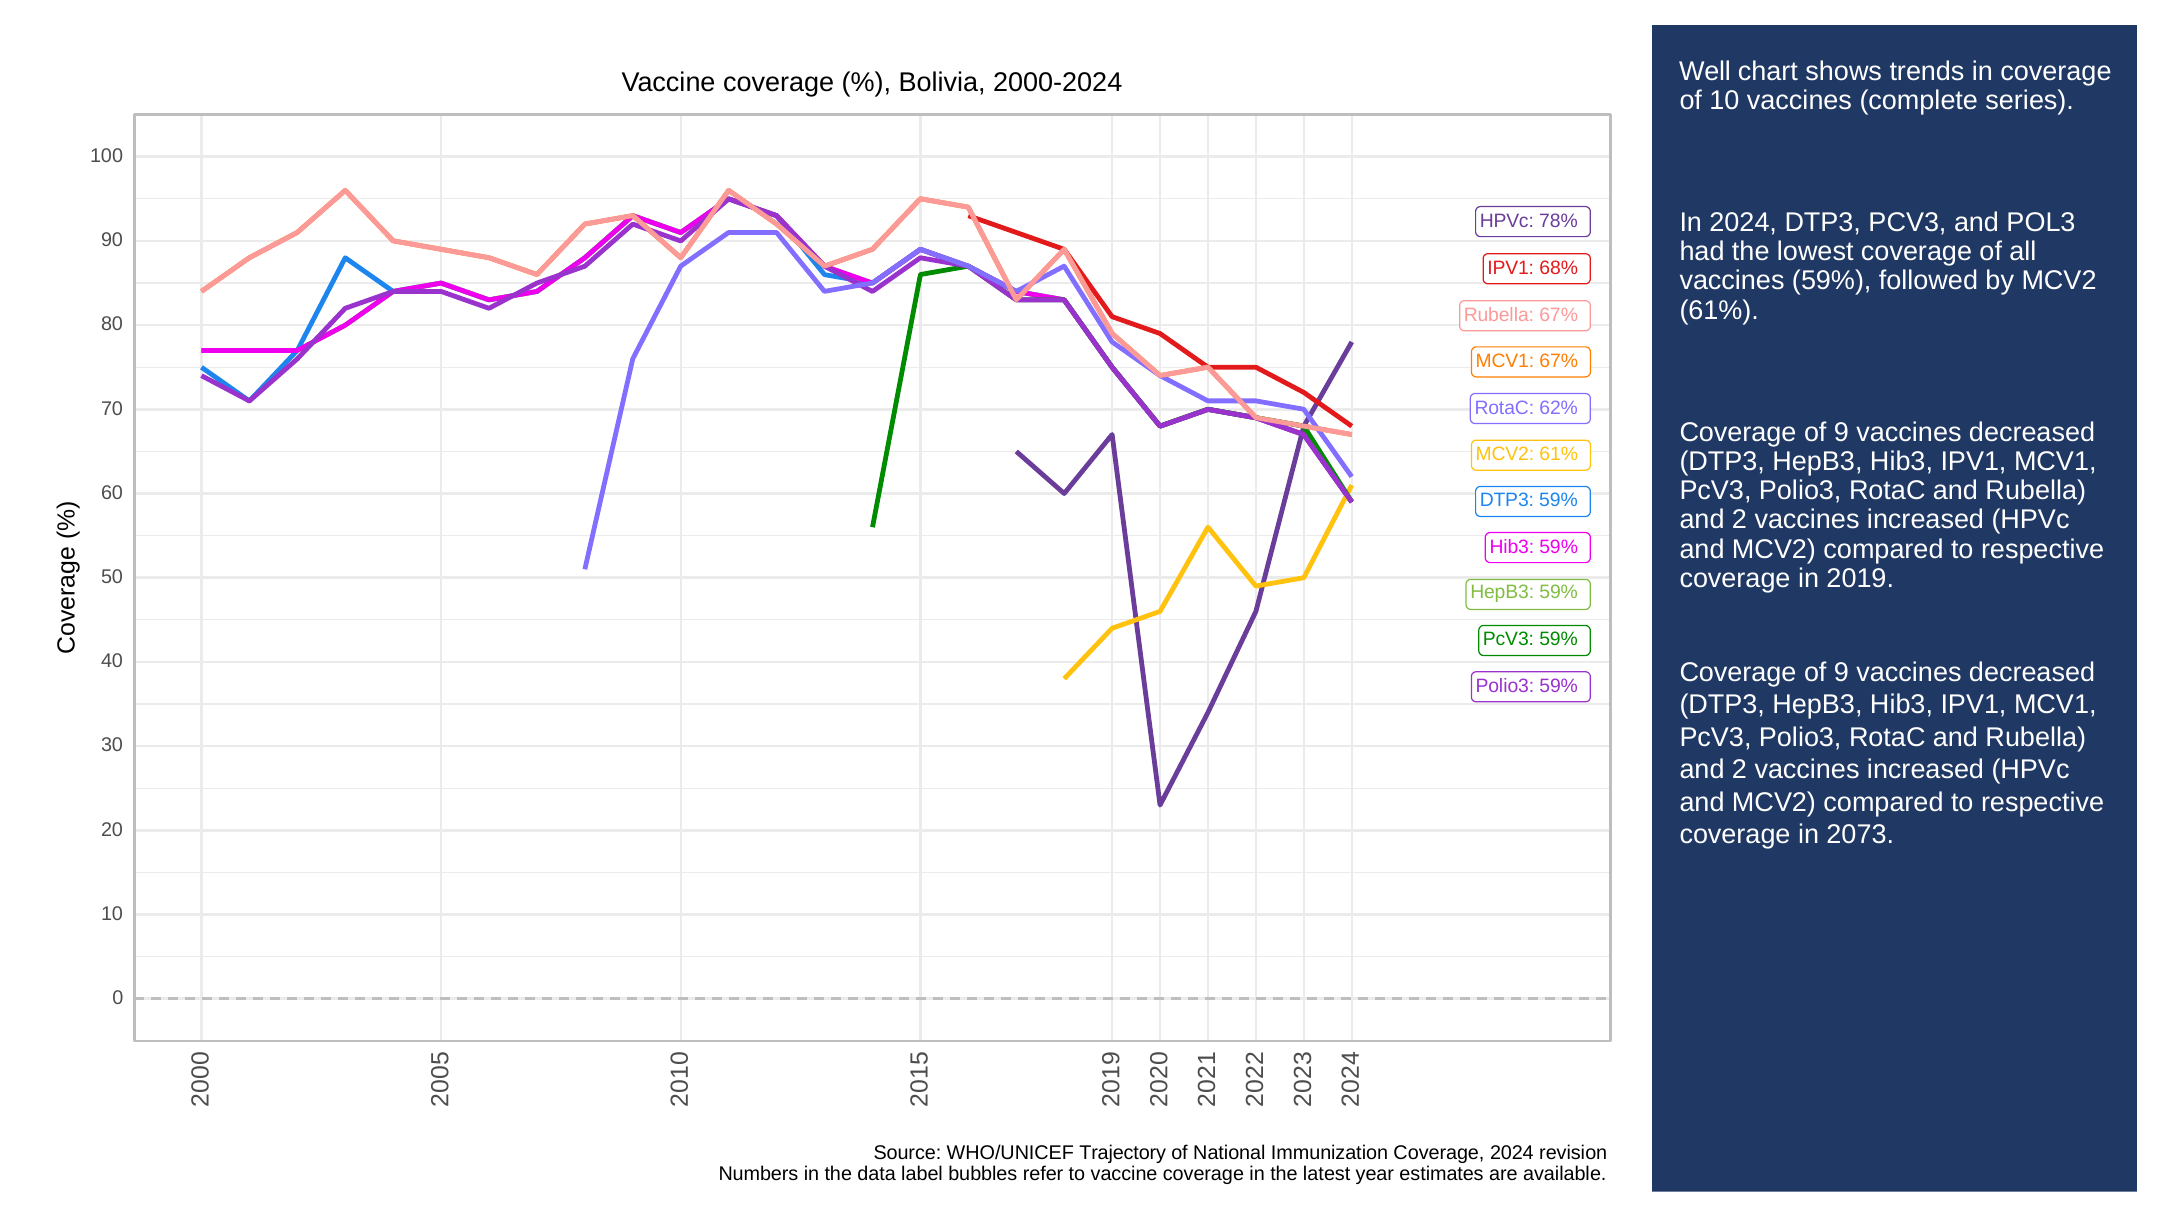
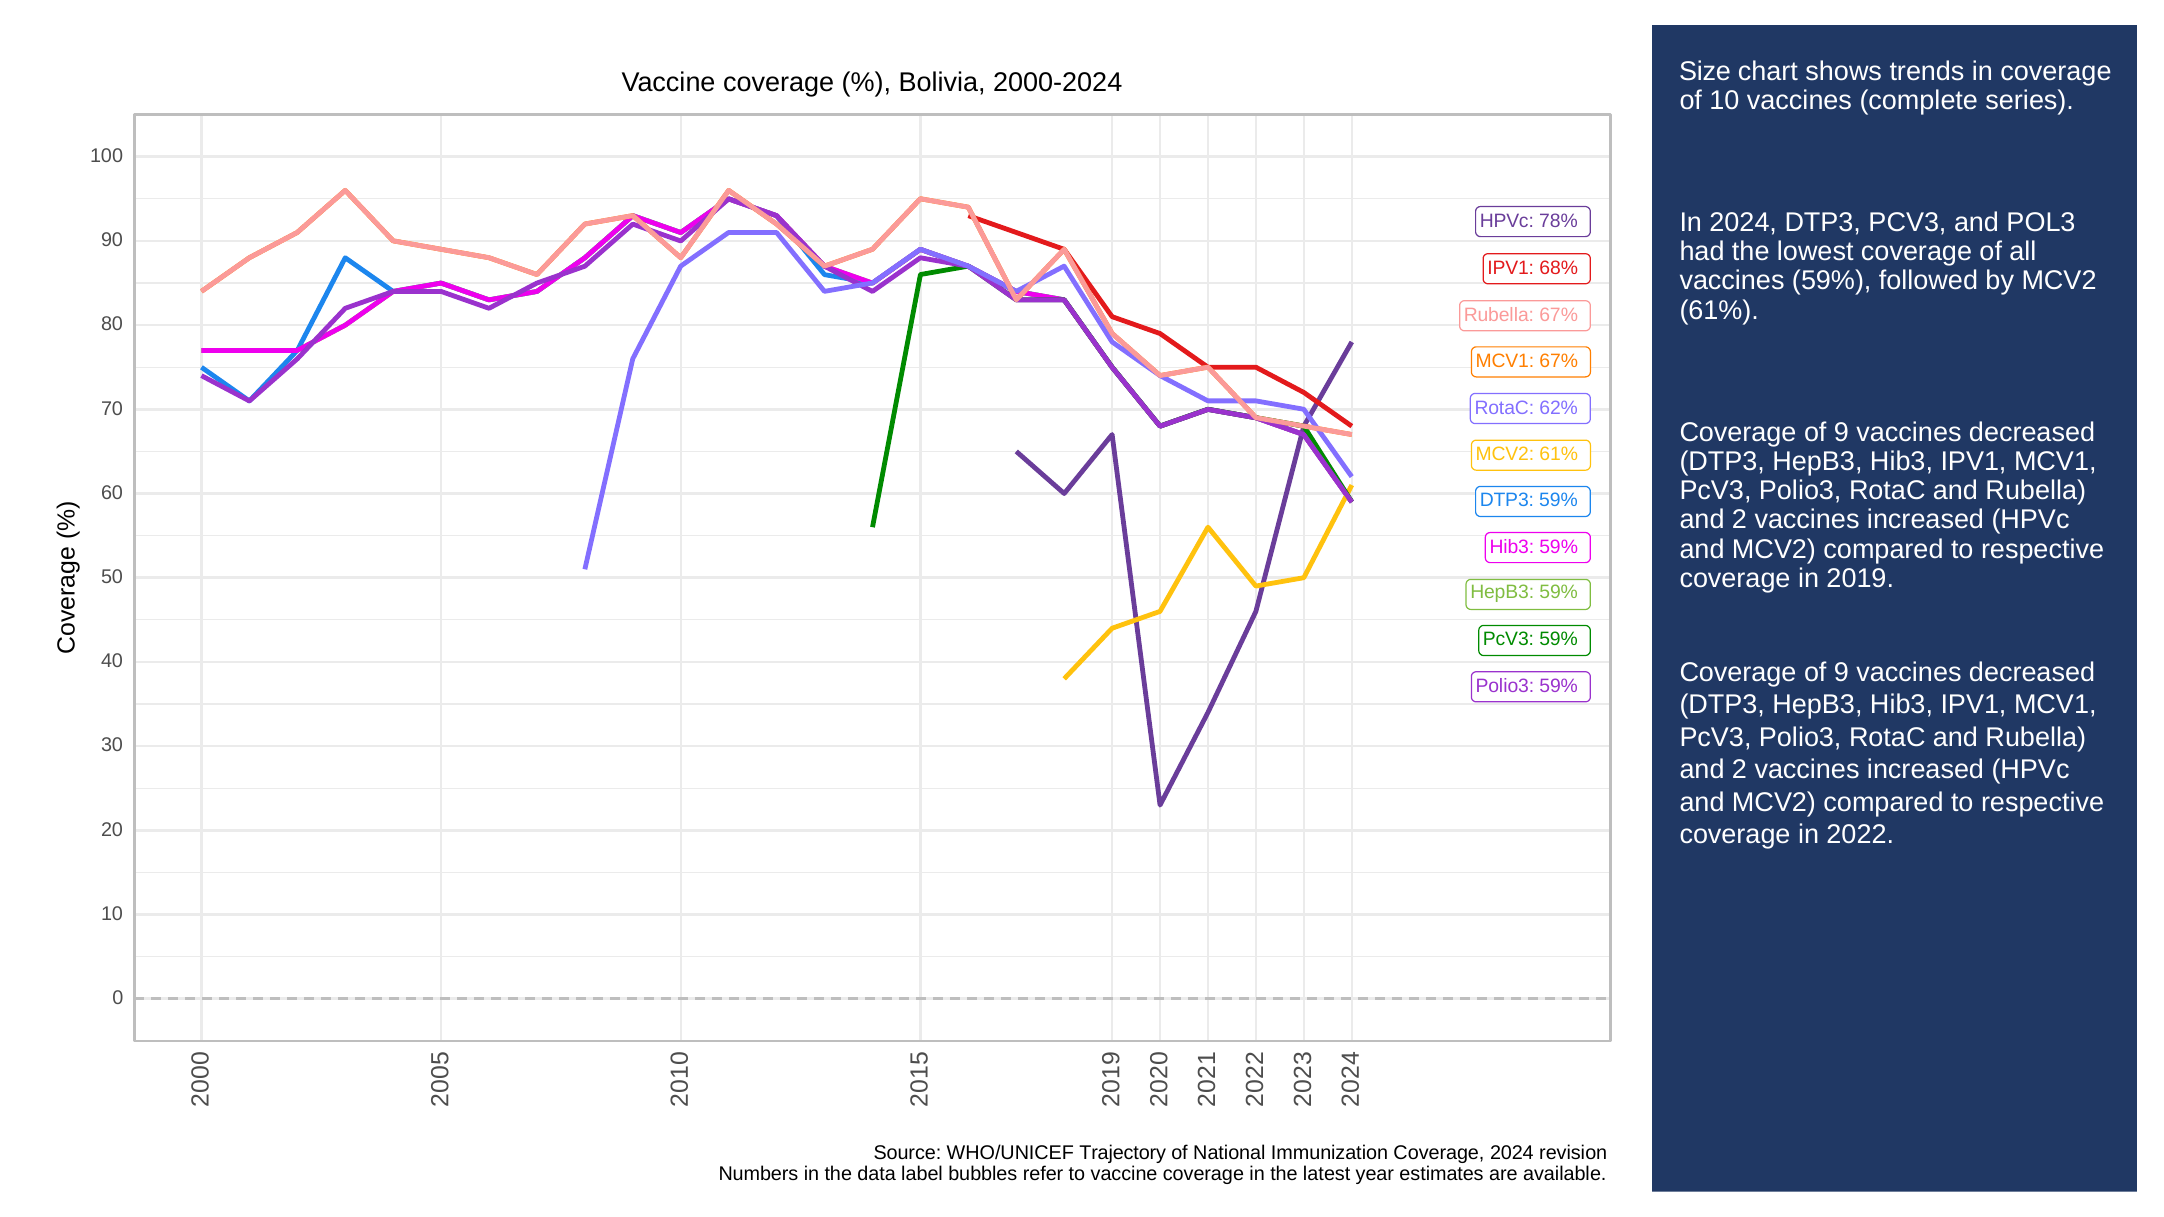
Well: Well -> Size
2073: 2073 -> 2022
